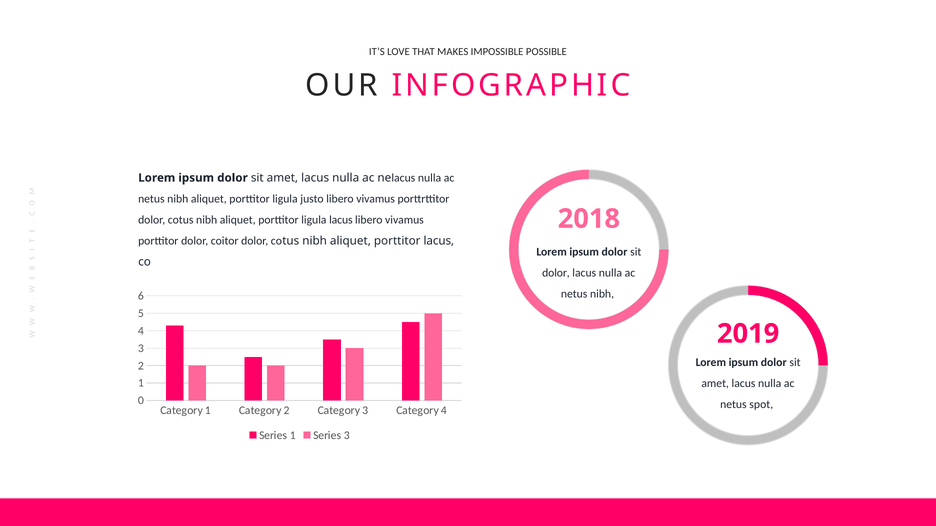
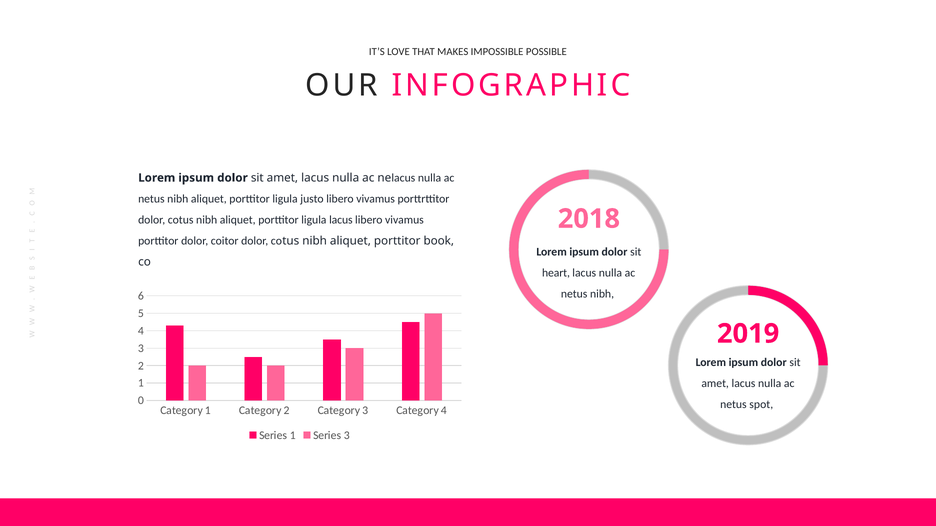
porttitor lacus: lacus -> book
dolor at (556, 273): dolor -> heart
